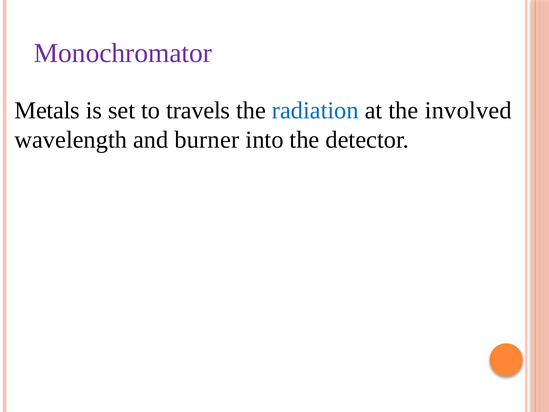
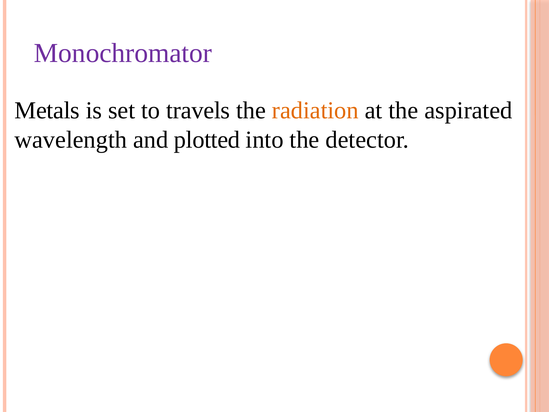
radiation colour: blue -> orange
involved: involved -> aspirated
burner: burner -> plotted
